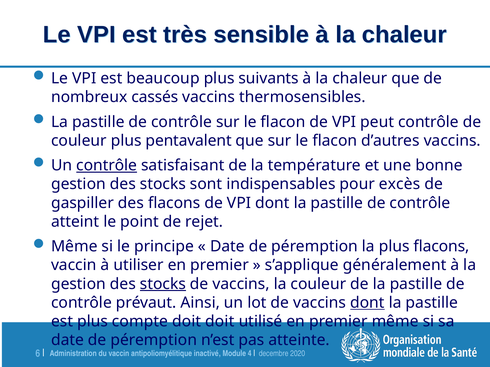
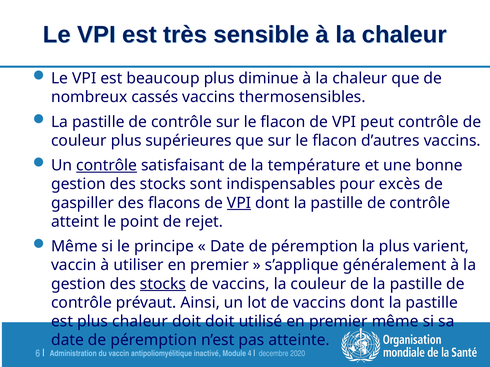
suivants: suivants -> diminue
pentavalent: pentavalent -> supérieures
VPI at (239, 203) underline: none -> present
plus flacons: flacons -> varient
dont at (367, 303) underline: present -> none
plus compte: compte -> chaleur
